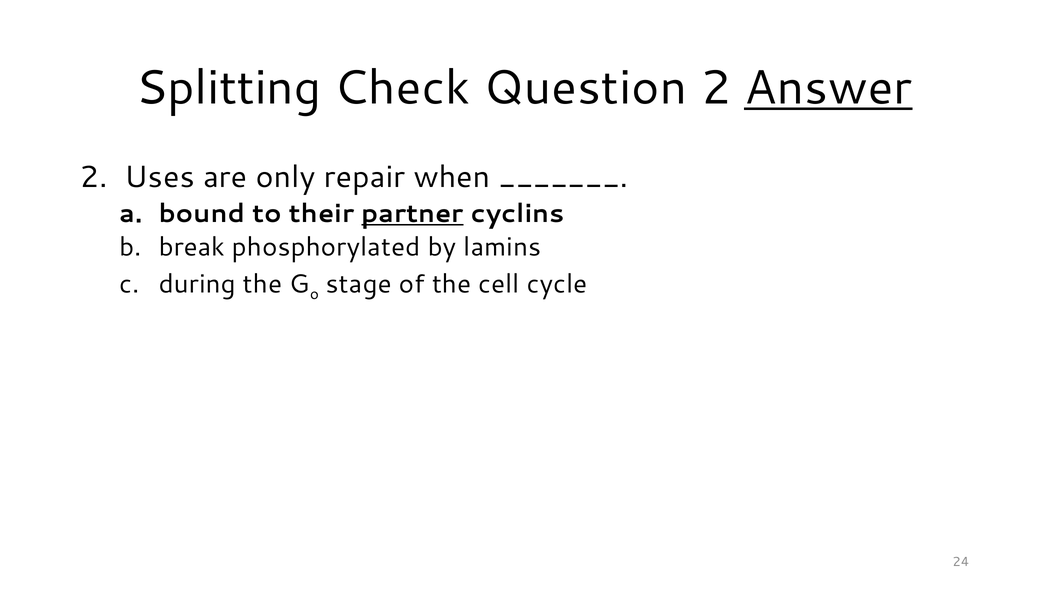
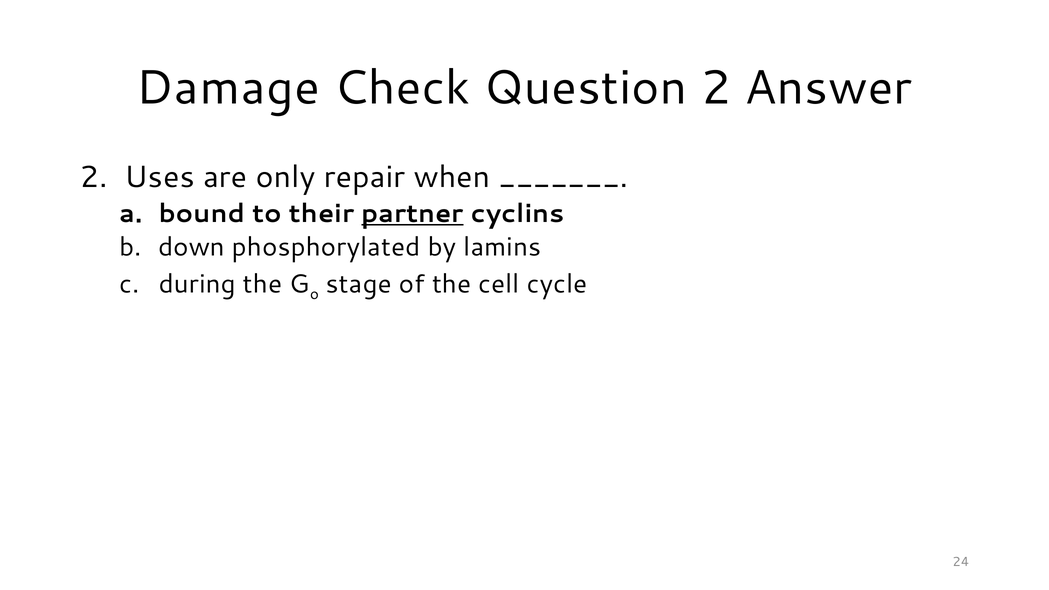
Splitting: Splitting -> Damage
Answer underline: present -> none
break: break -> down
